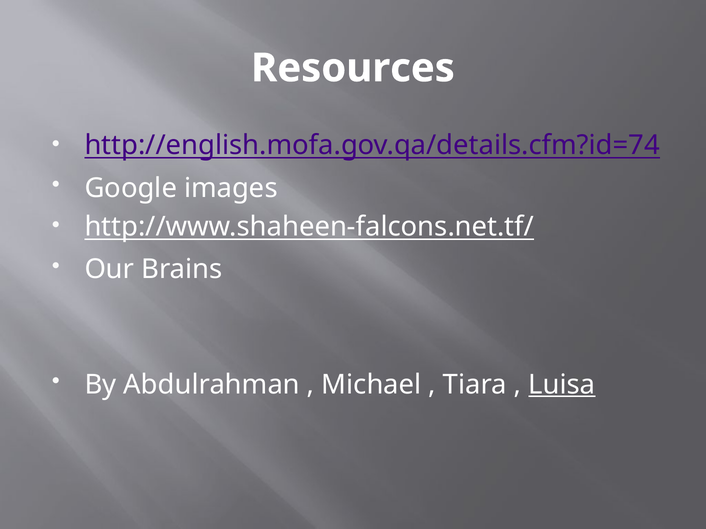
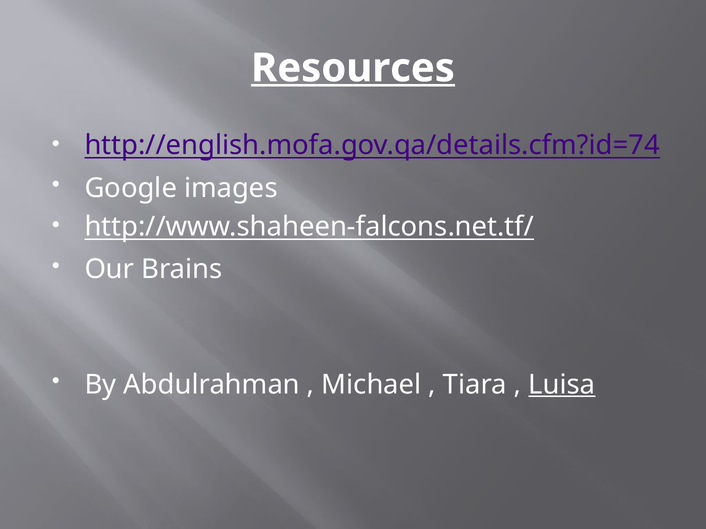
Resources underline: none -> present
